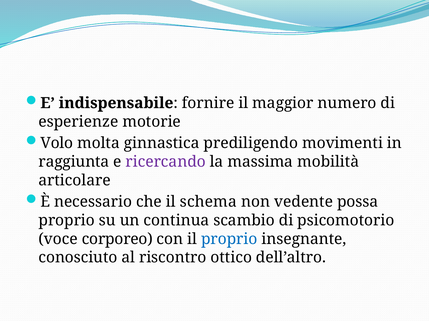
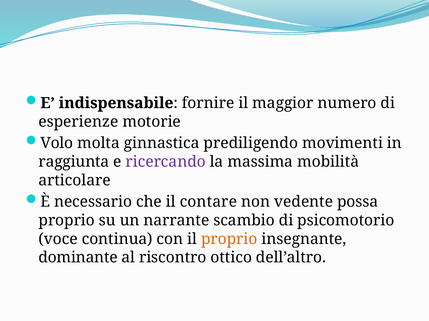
schema: schema -> contare
continua: continua -> narrante
corporeo: corporeo -> continua
proprio at (229, 240) colour: blue -> orange
conosciuto: conosciuto -> dominante
